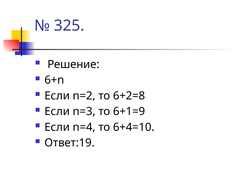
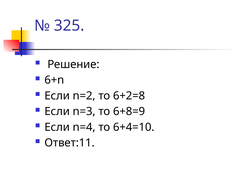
6+1=9: 6+1=9 -> 6+8=9
Ответ:19: Ответ:19 -> Ответ:11
